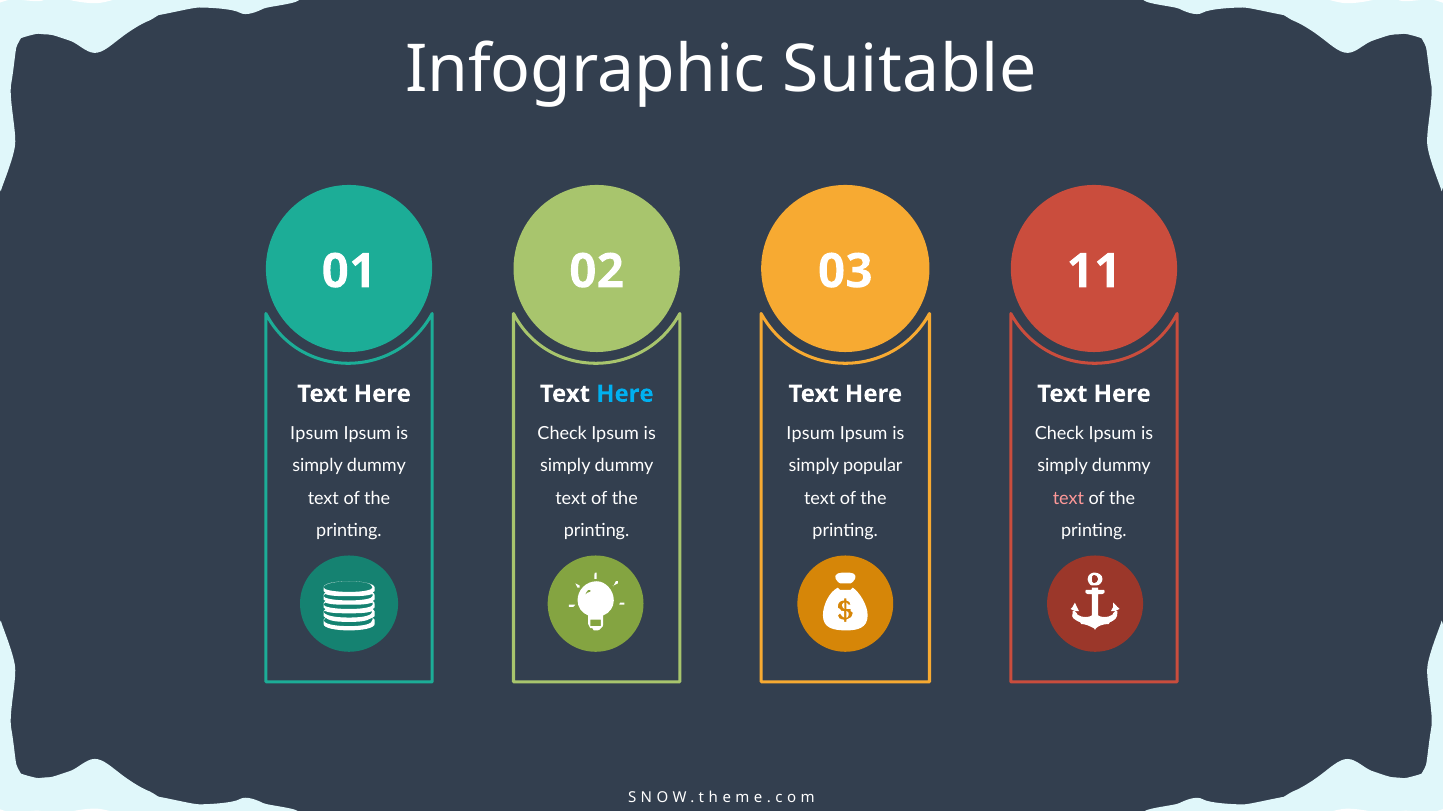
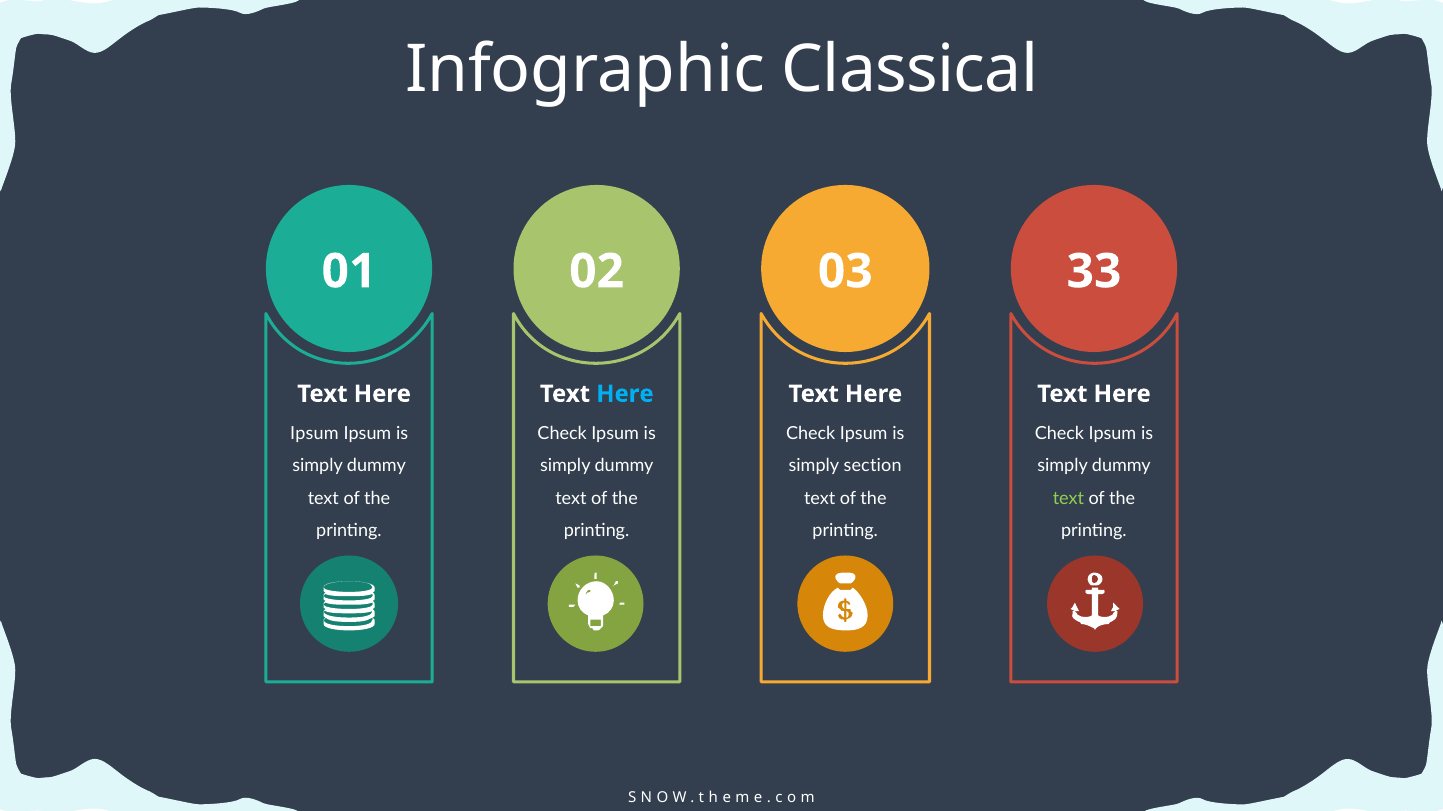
Suitable: Suitable -> Classical
11: 11 -> 33
Ipsum at (811, 434): Ipsum -> Check
popular: popular -> section
text at (1068, 498) colour: pink -> light green
